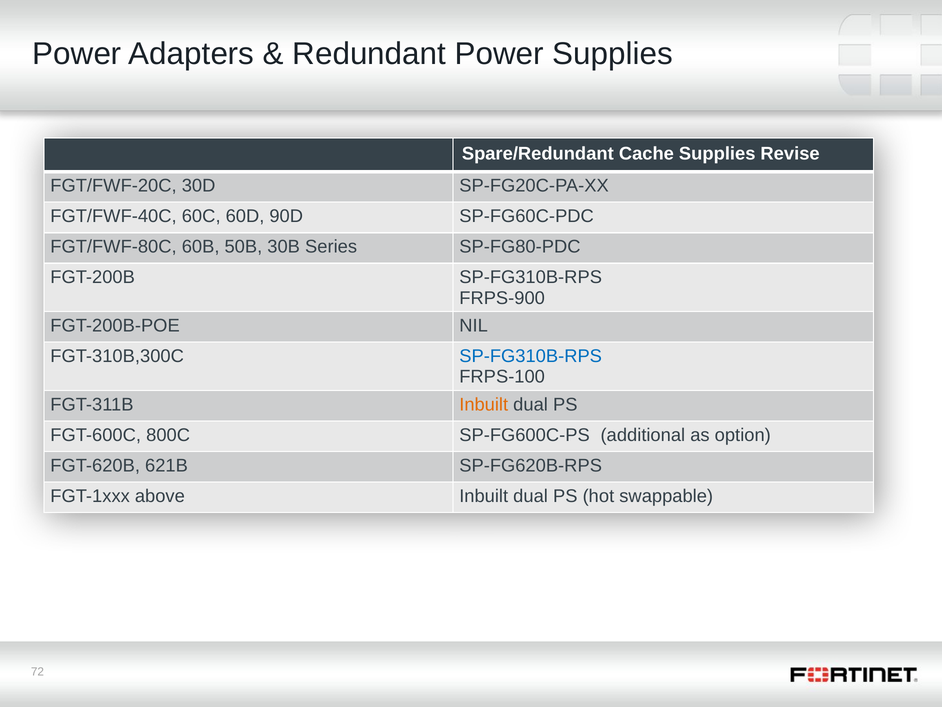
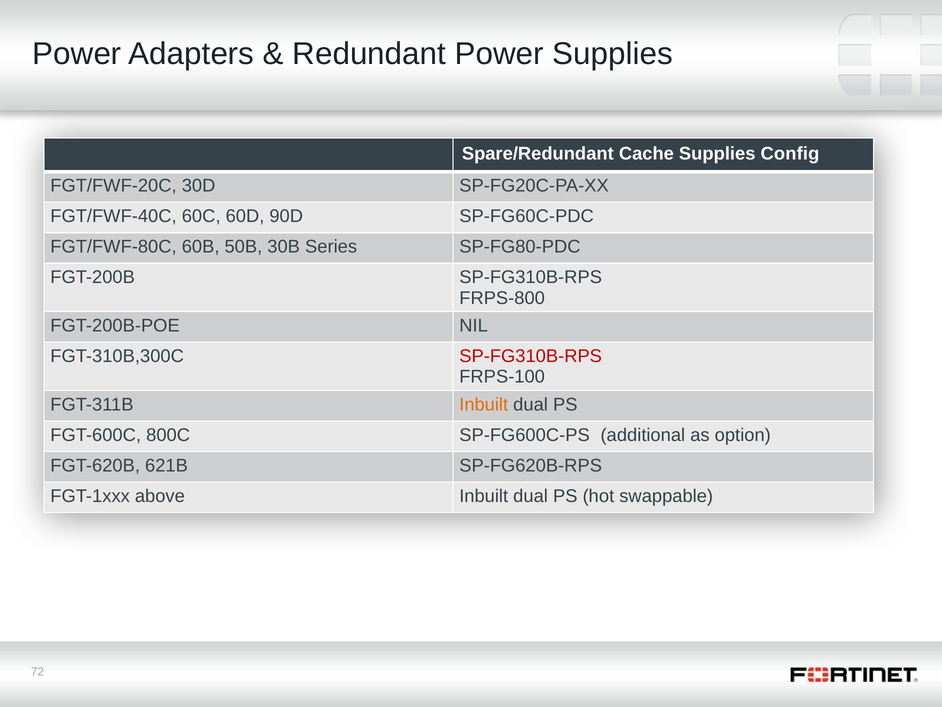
Revise: Revise -> Config
FRPS-900: FRPS-900 -> FRPS-800
SP-FG310B-RPS at (531, 356) colour: blue -> red
